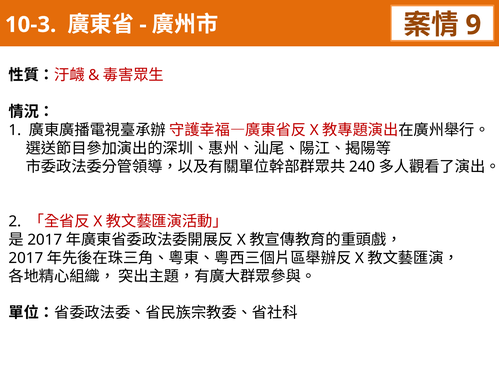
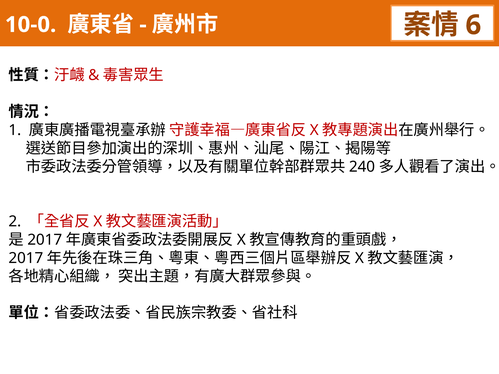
10-3: 10-3 -> 10-0
9: 9 -> 6
